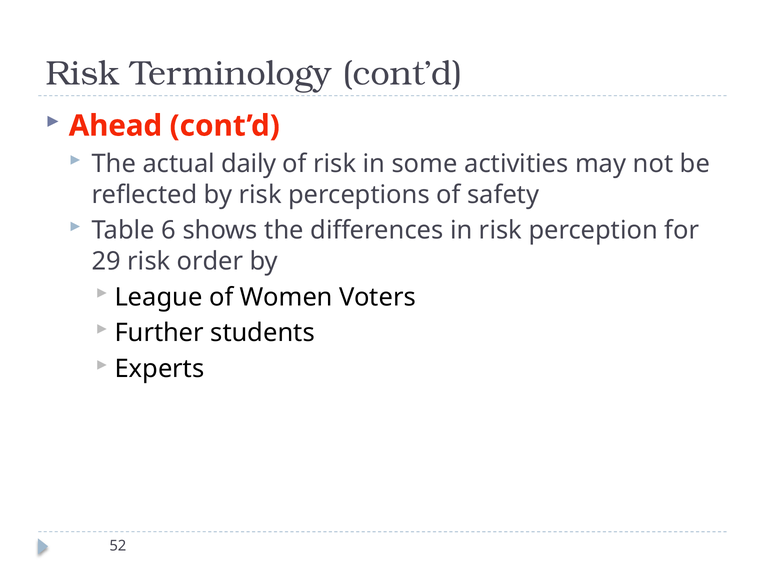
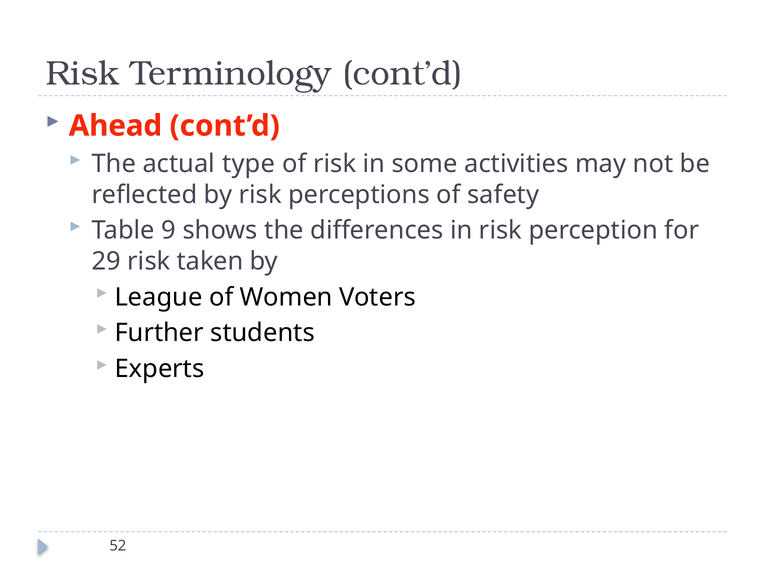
daily: daily -> type
6: 6 -> 9
order: order -> taken
